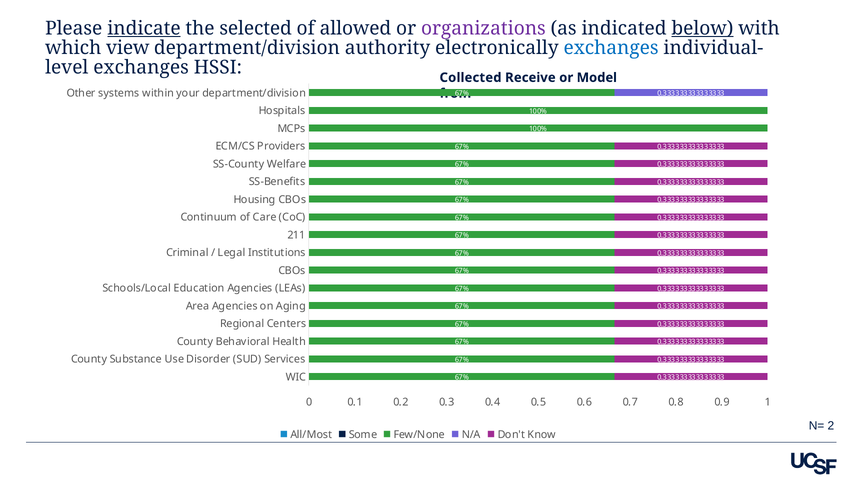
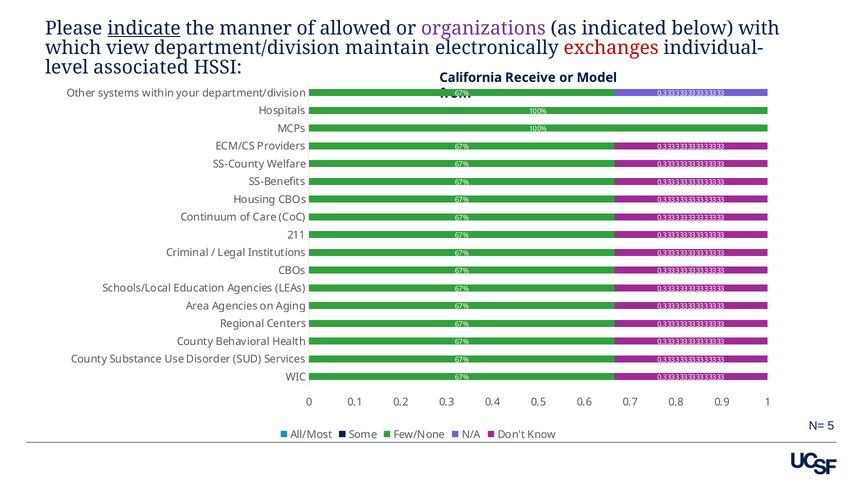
selected: selected -> manner
below underline: present -> none
authority: authority -> maintain
exchanges at (611, 48) colour: blue -> red
exchanges at (141, 67): exchanges -> associated
Collected: Collected -> California
2: 2 -> 5
